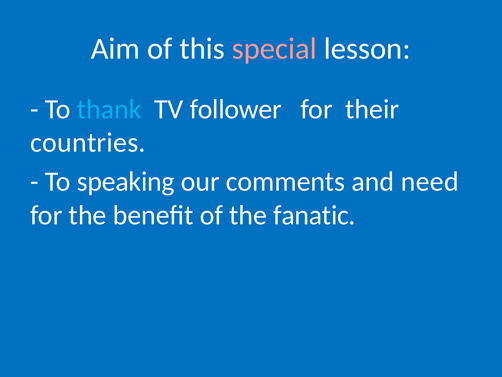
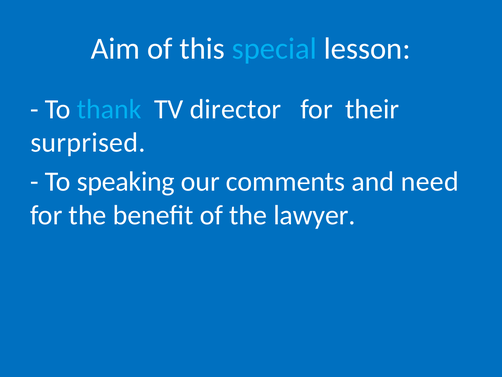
special colour: pink -> light blue
follower: follower -> director
countries: countries -> surprised
fanatic: fanatic -> lawyer
